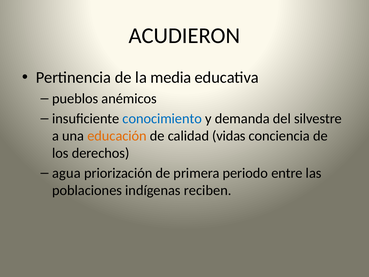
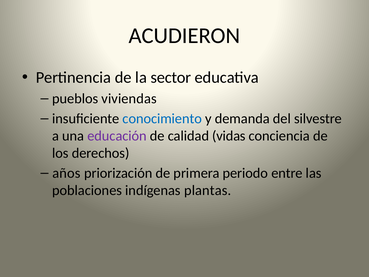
media: media -> sector
anémicos: anémicos -> viviendas
educación colour: orange -> purple
agua: agua -> años
reciben: reciben -> plantas
